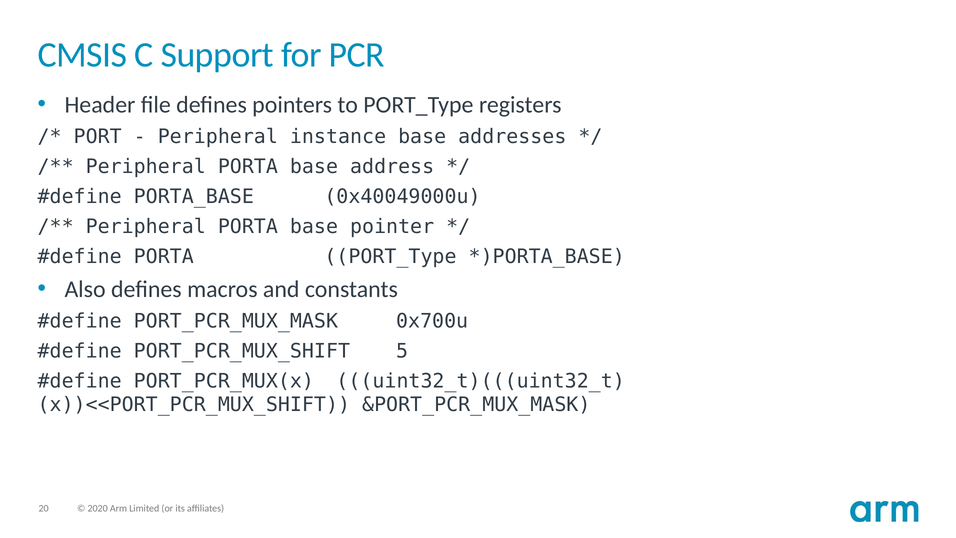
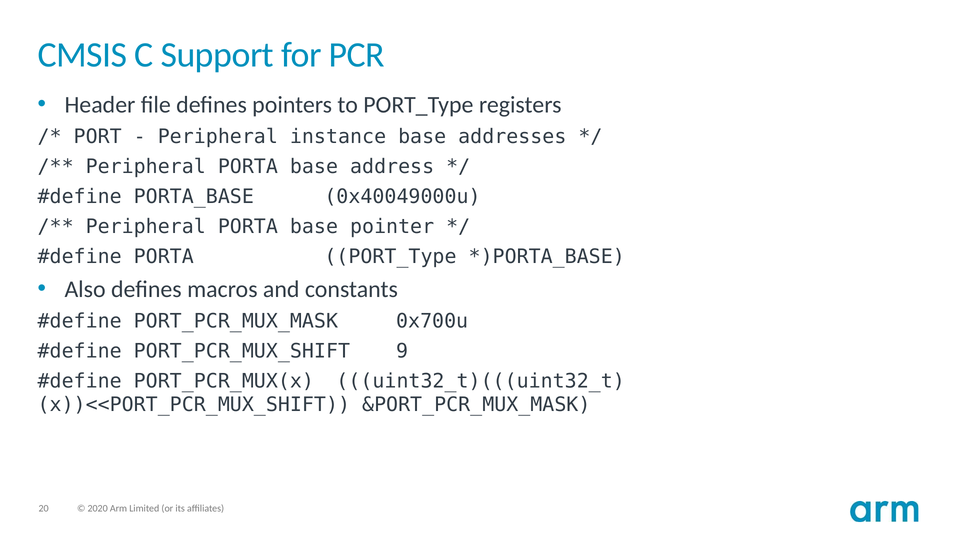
5: 5 -> 9
